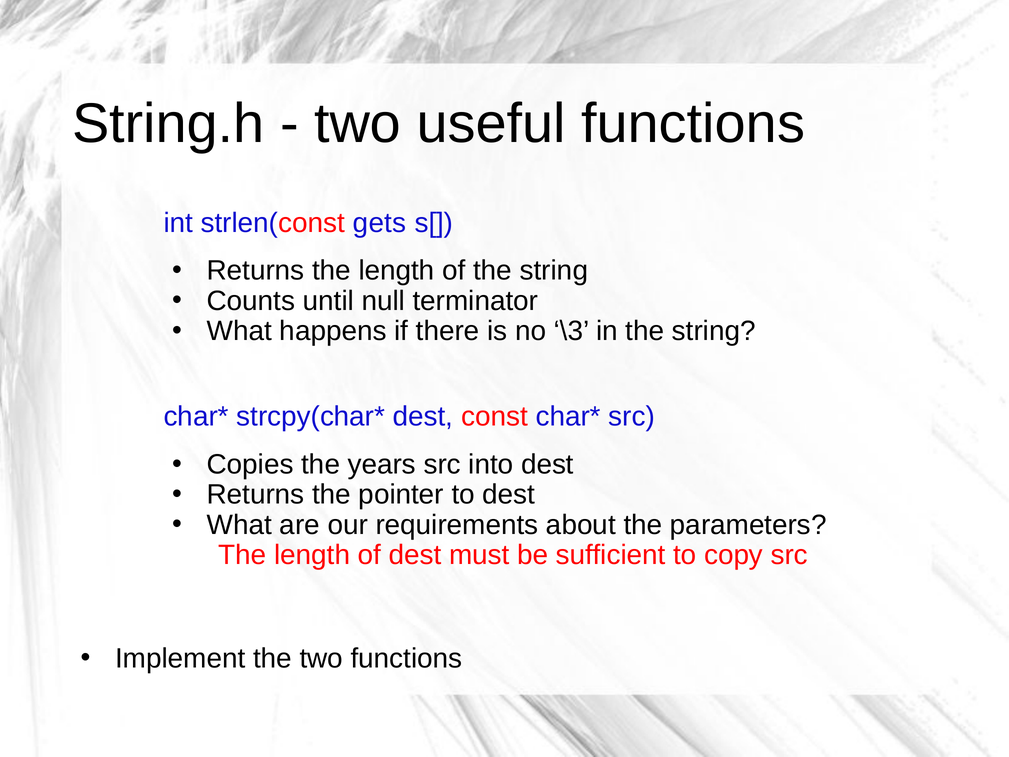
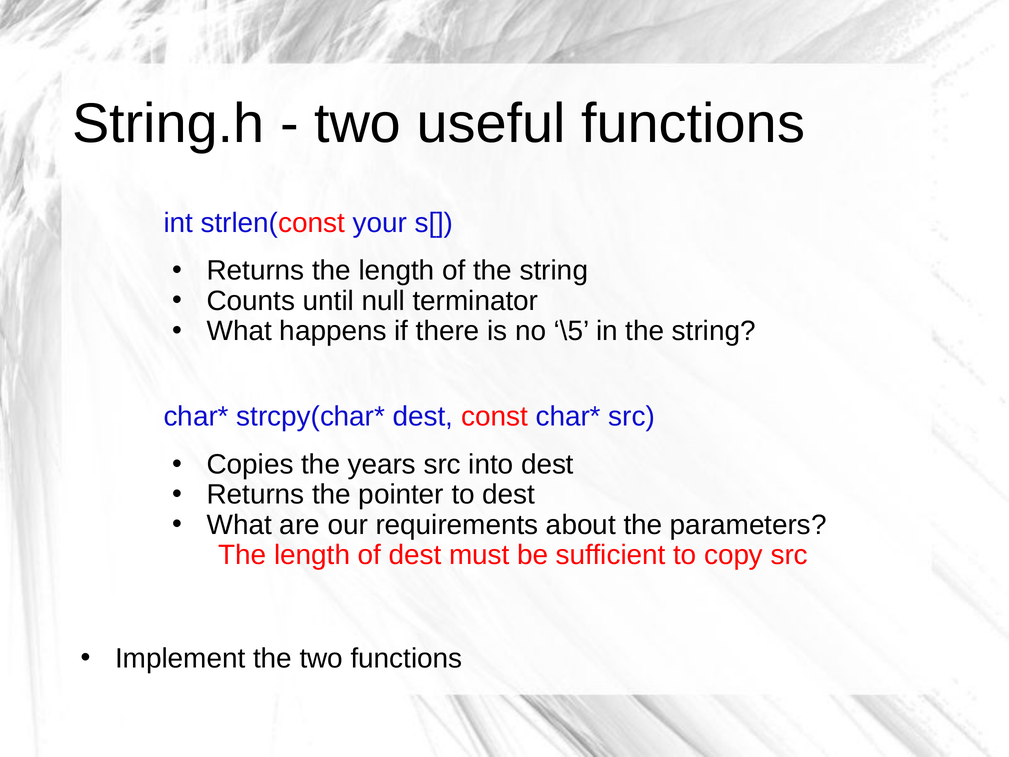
gets: gets -> your
\3: \3 -> \5
